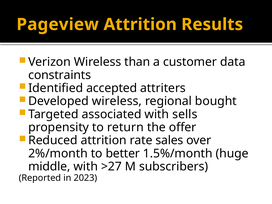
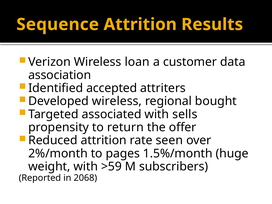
Pageview: Pageview -> Sequence
than: than -> loan
constraints: constraints -> association
sales: sales -> seen
better: better -> pages
middle: middle -> weight
>27: >27 -> >59
2023: 2023 -> 2068
